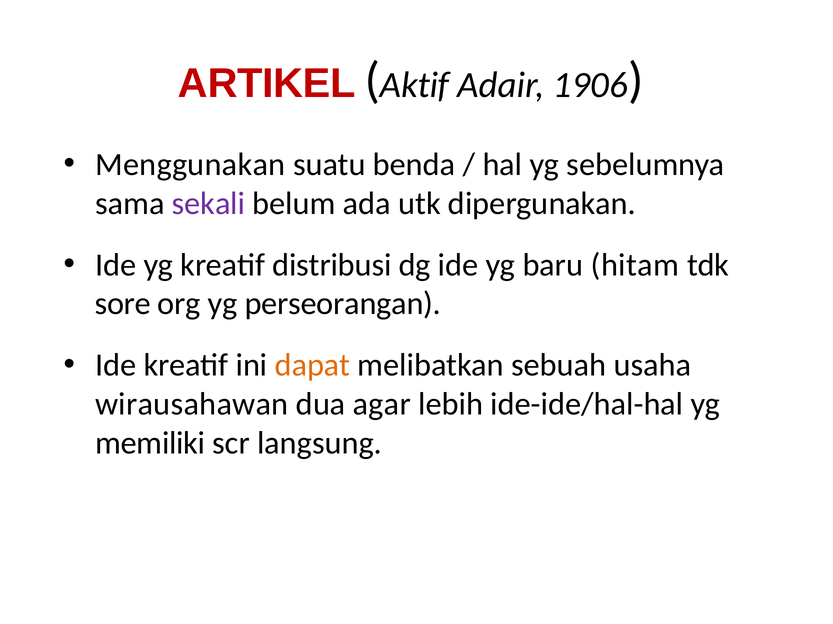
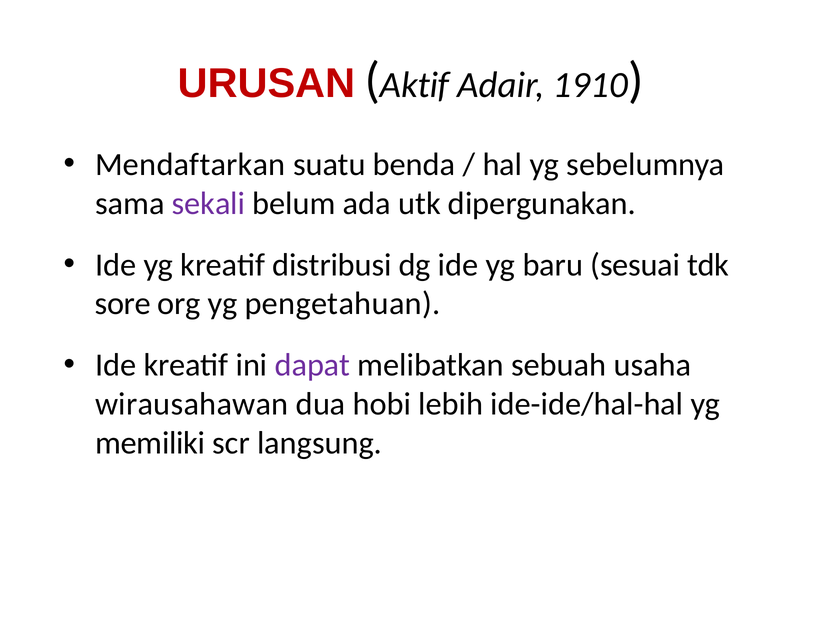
ARTIKEL: ARTIKEL -> URUSAN
1906: 1906 -> 1910
Menggunakan: Menggunakan -> Mendaftarkan
hitam: hitam -> sesuai
perseorangan: perseorangan -> pengetahuan
dapat colour: orange -> purple
agar: agar -> hobi
